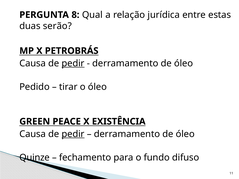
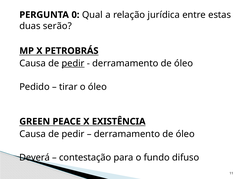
8: 8 -> 0
pedir at (73, 134) underline: present -> none
Quinze: Quinze -> Deverá
fechamento: fechamento -> contestação
